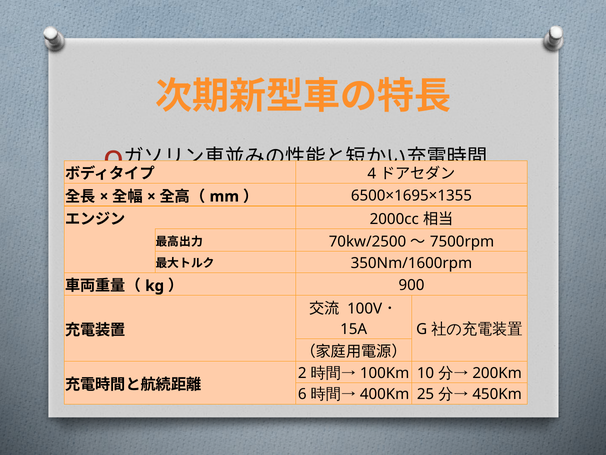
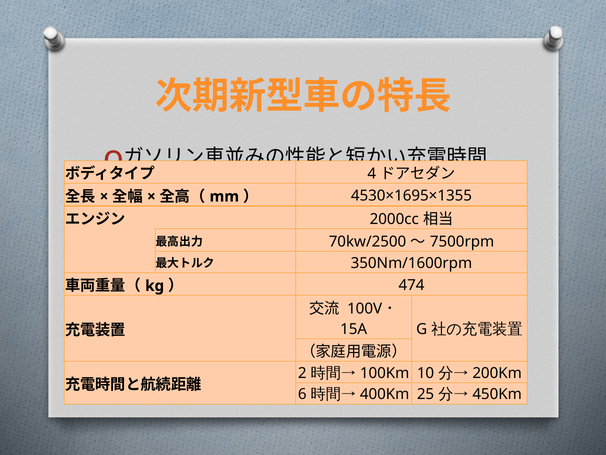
6500×1695×1355: 6500×1695×1355 -> 4530×1695×1355
900: 900 -> 474
